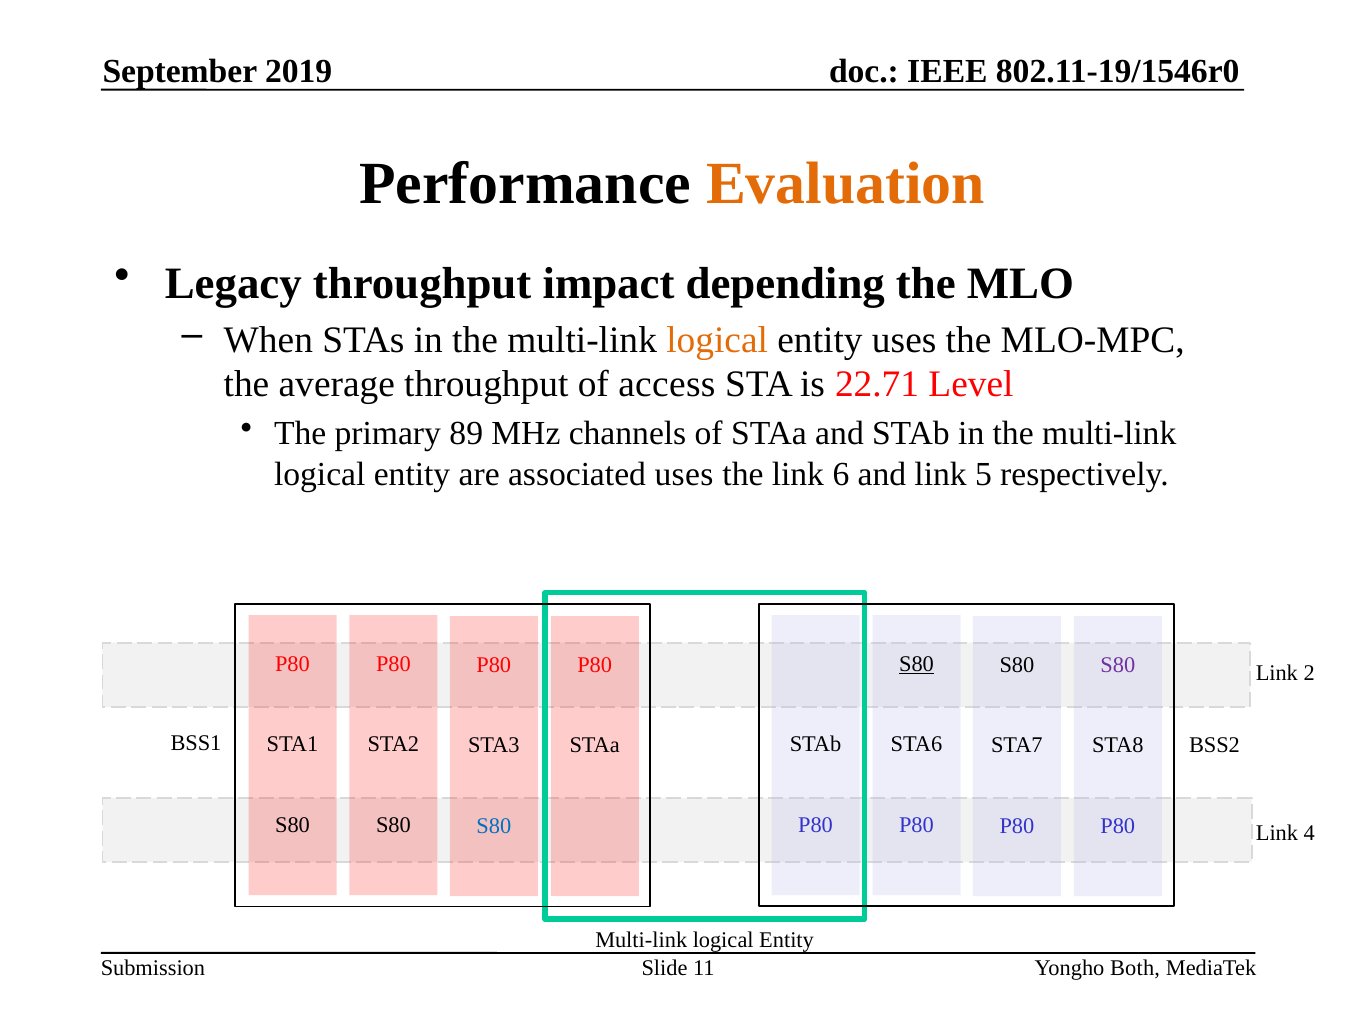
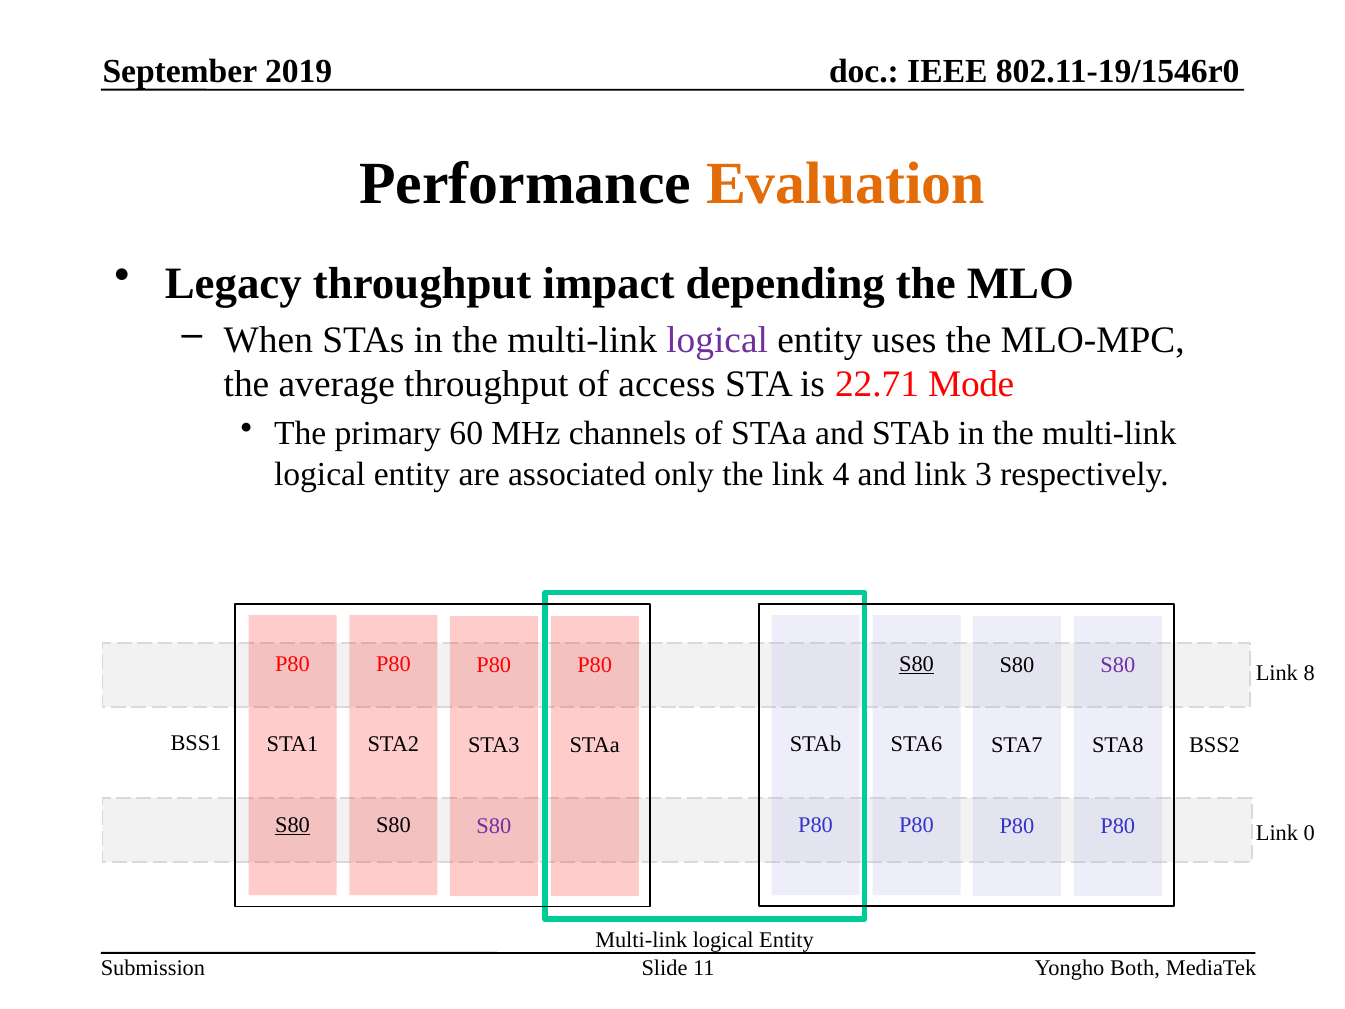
logical at (717, 340) colour: orange -> purple
Level: Level -> Mode
89: 89 -> 60
associated uses: uses -> only
6: 6 -> 4
5: 5 -> 3
2: 2 -> 8
S80 at (293, 825) underline: none -> present
S80 at (494, 826) colour: blue -> purple
4: 4 -> 0
